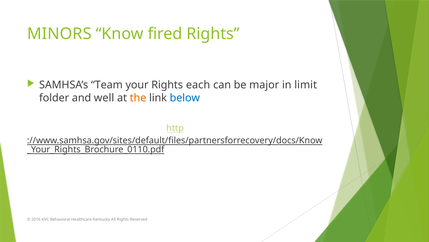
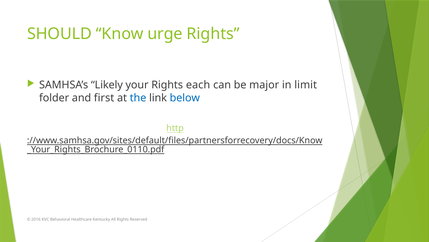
MINORS: MINORS -> SHOULD
fired: fired -> urge
Team: Team -> Likely
well: well -> first
the colour: orange -> blue
